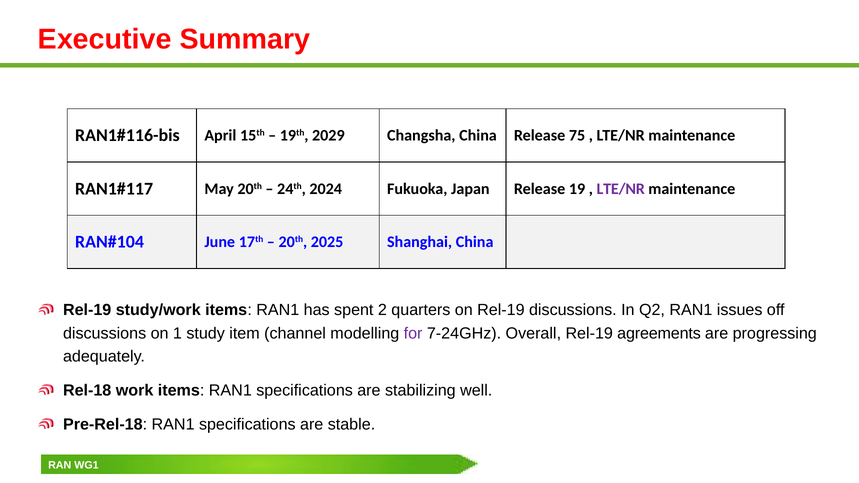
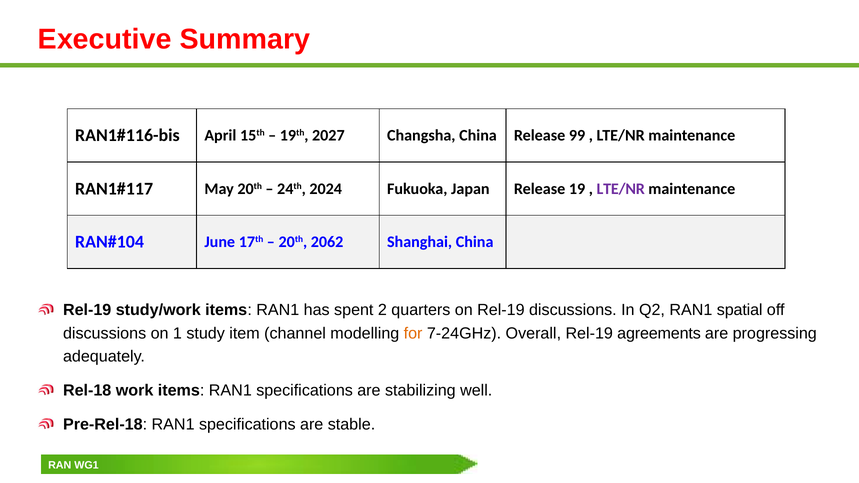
2029: 2029 -> 2027
75: 75 -> 99
2025: 2025 -> 2062
issues: issues -> spatial
for colour: purple -> orange
